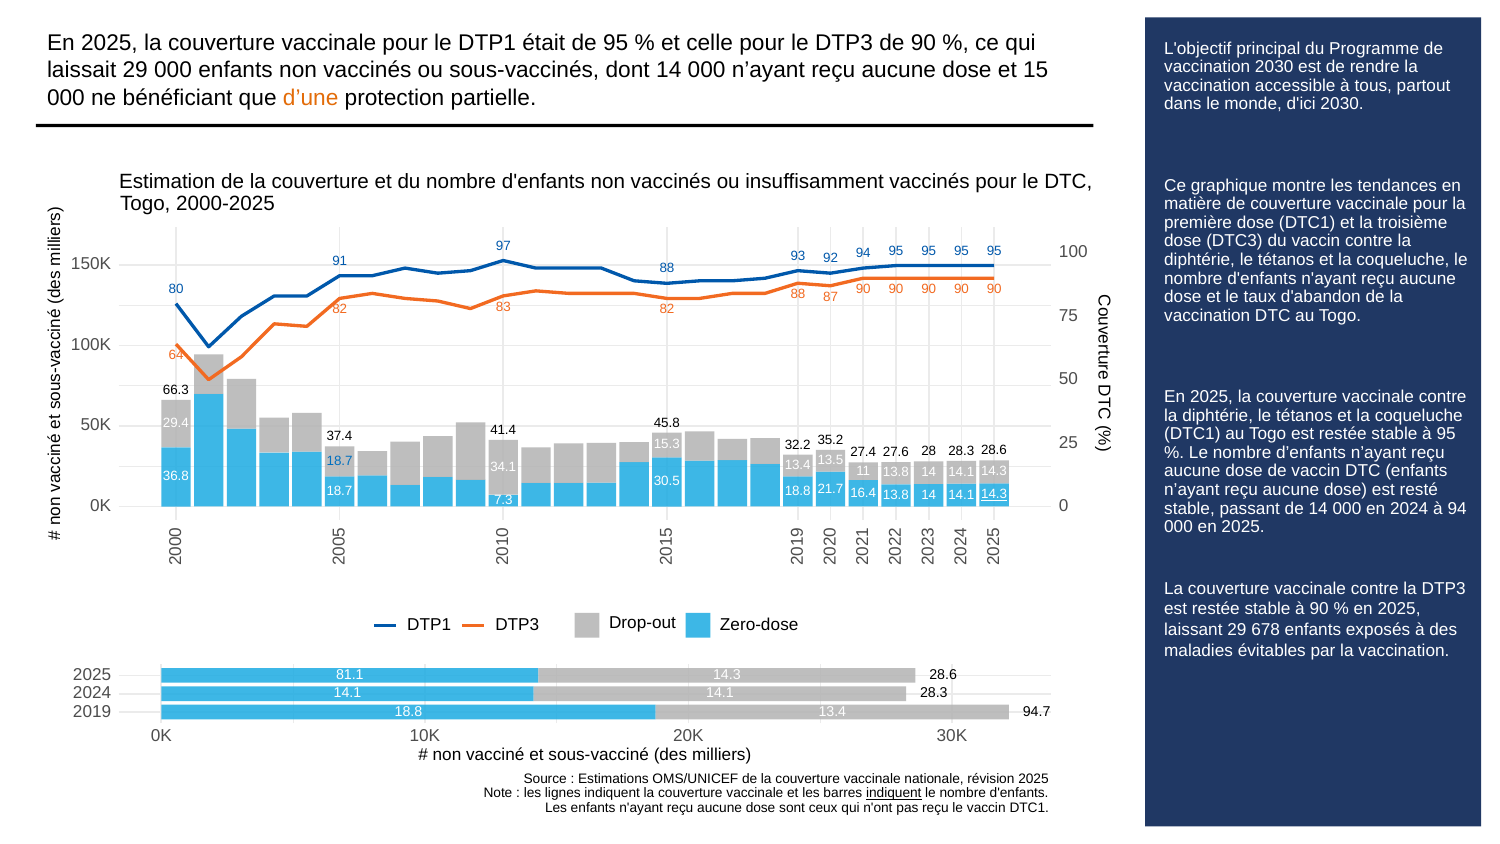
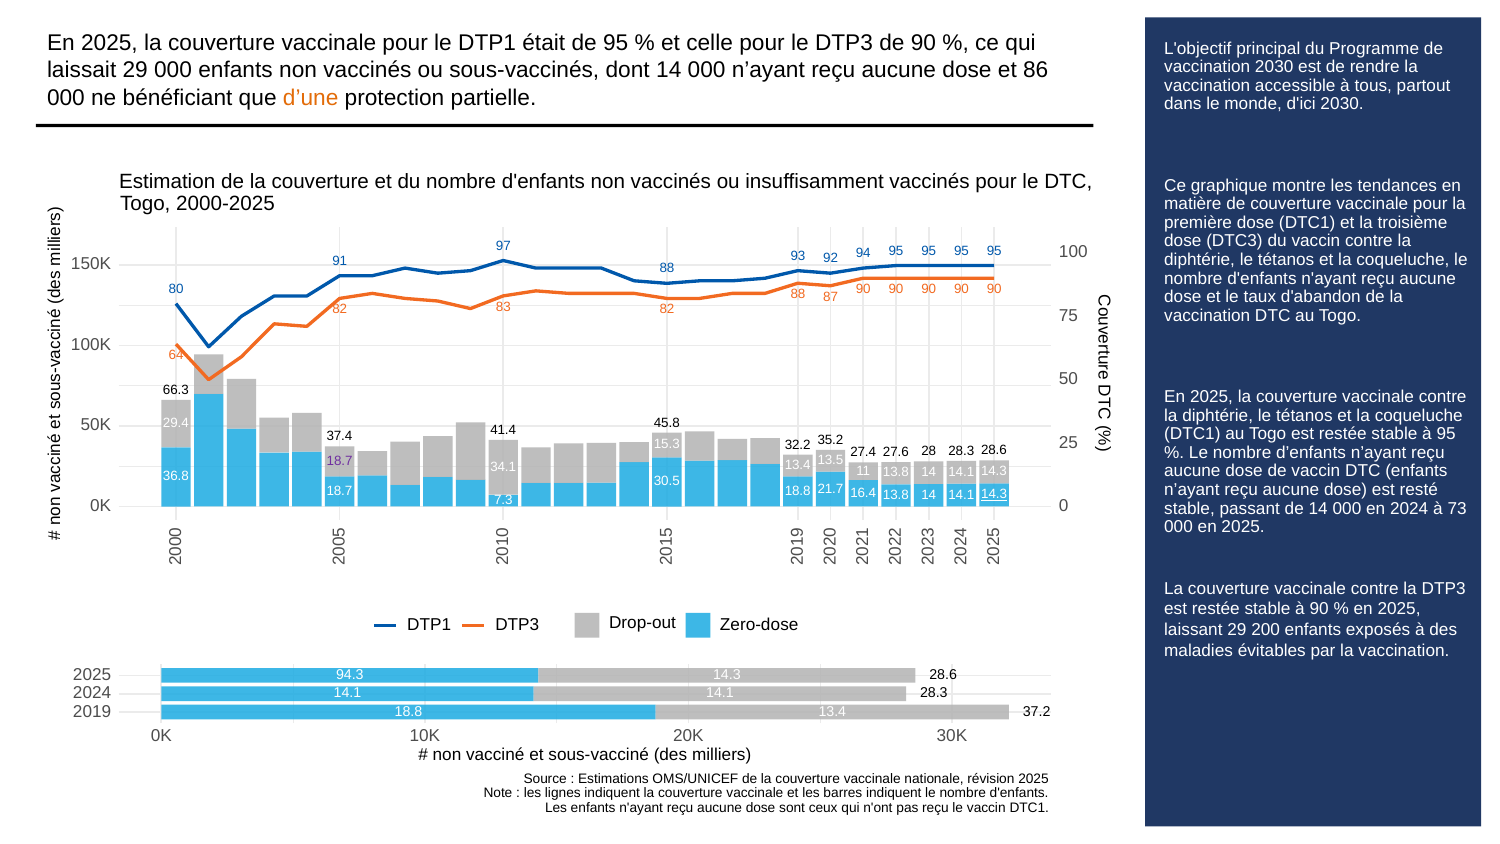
15: 15 -> 86
18.7 at (340, 461) colour: blue -> purple
à 94: 94 -> 73
678: 678 -> 200
81.1: 81.1 -> 94.3
94.7: 94.7 -> 37.2
indiquent at (894, 793) underline: present -> none
